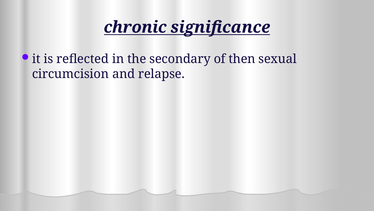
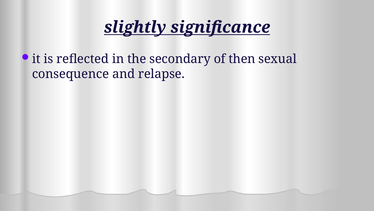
chronic: chronic -> slightly
circumcision: circumcision -> consequence
